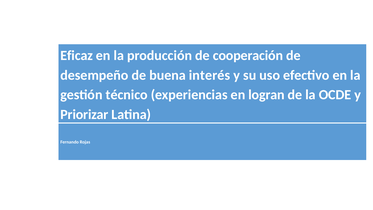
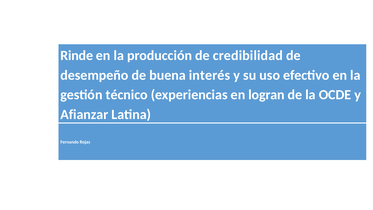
Eficaz: Eficaz -> Rinde
cooperación: cooperación -> credibilidad
Priorizar: Priorizar -> Afianzar
